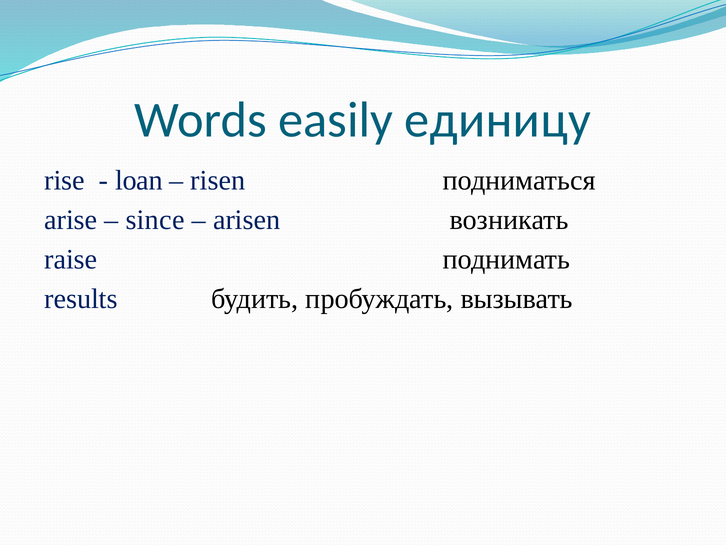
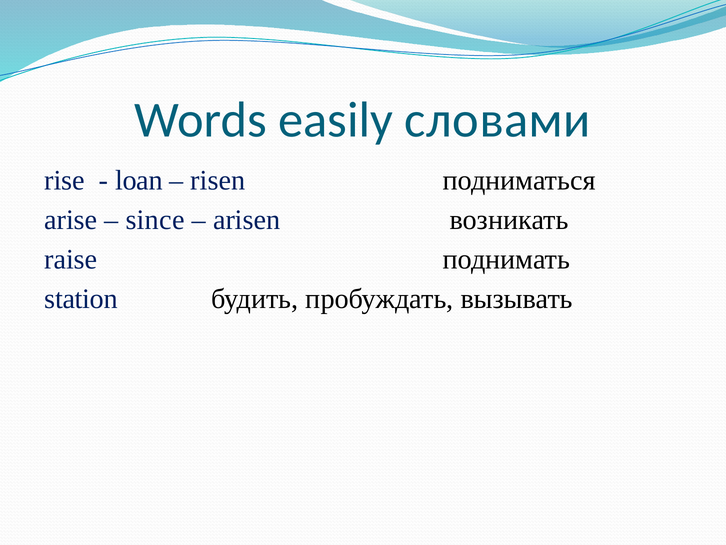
единицу: единицу -> словами
results: results -> station
